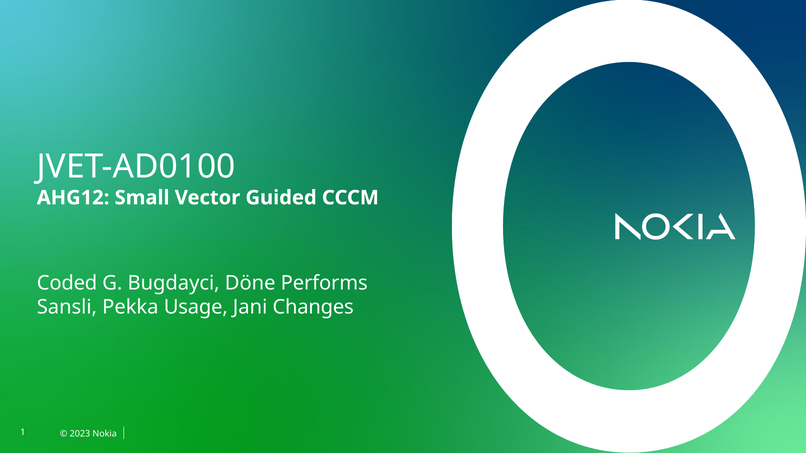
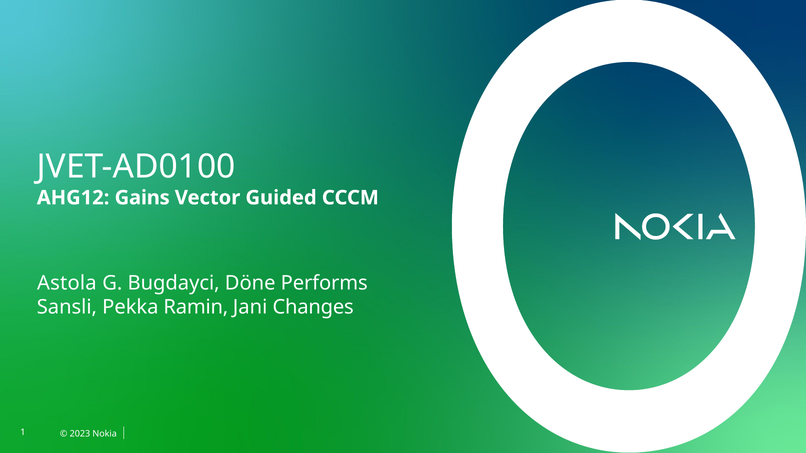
Small: Small -> Gains
Coded: Coded -> Astola
Usage: Usage -> Ramin
